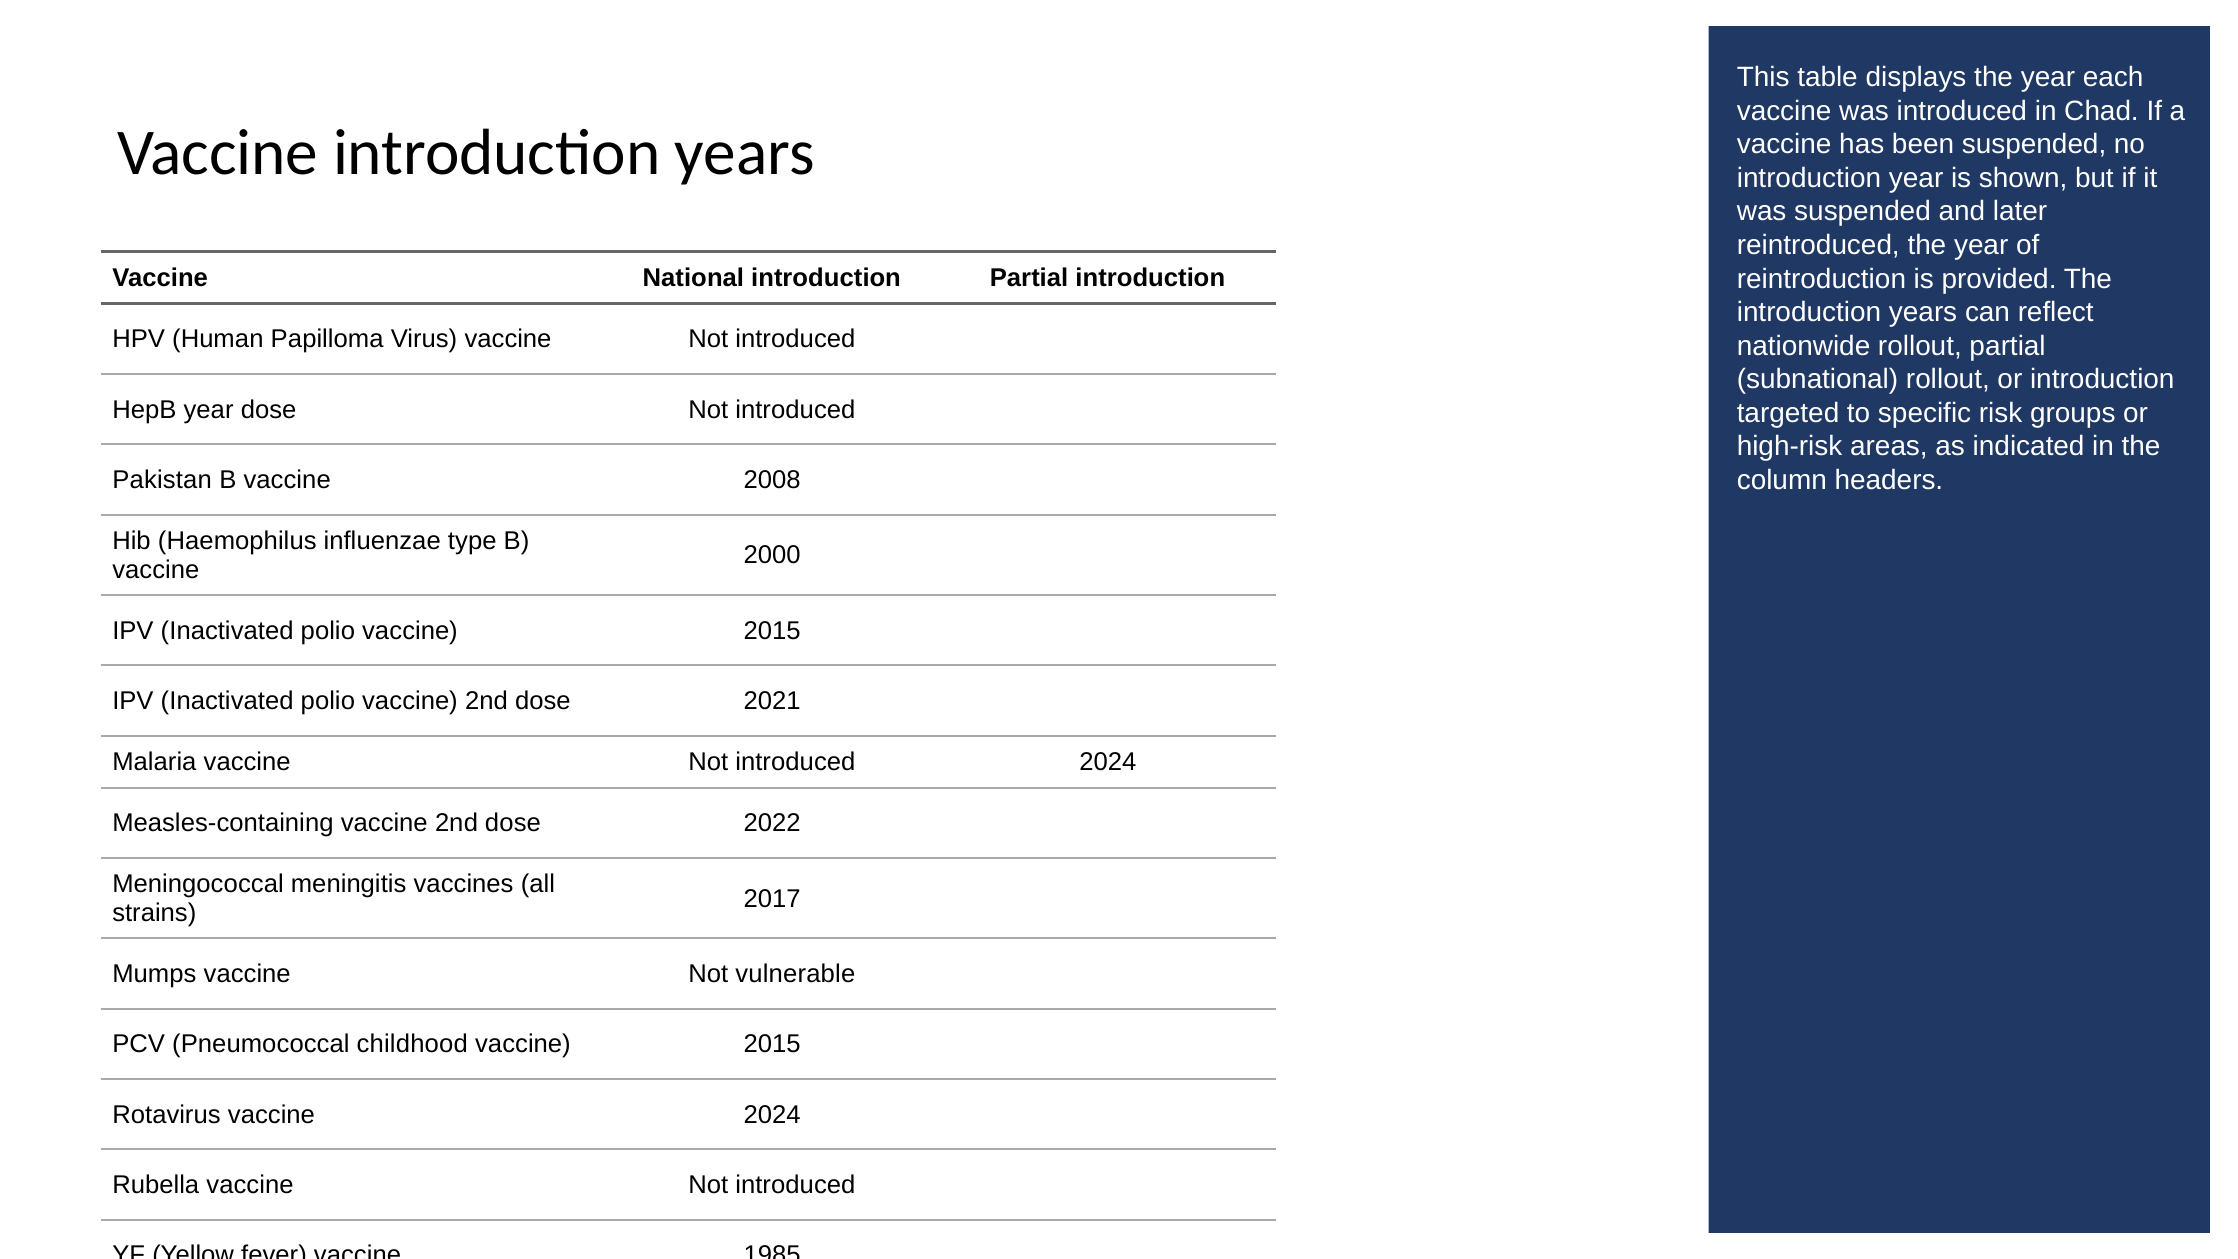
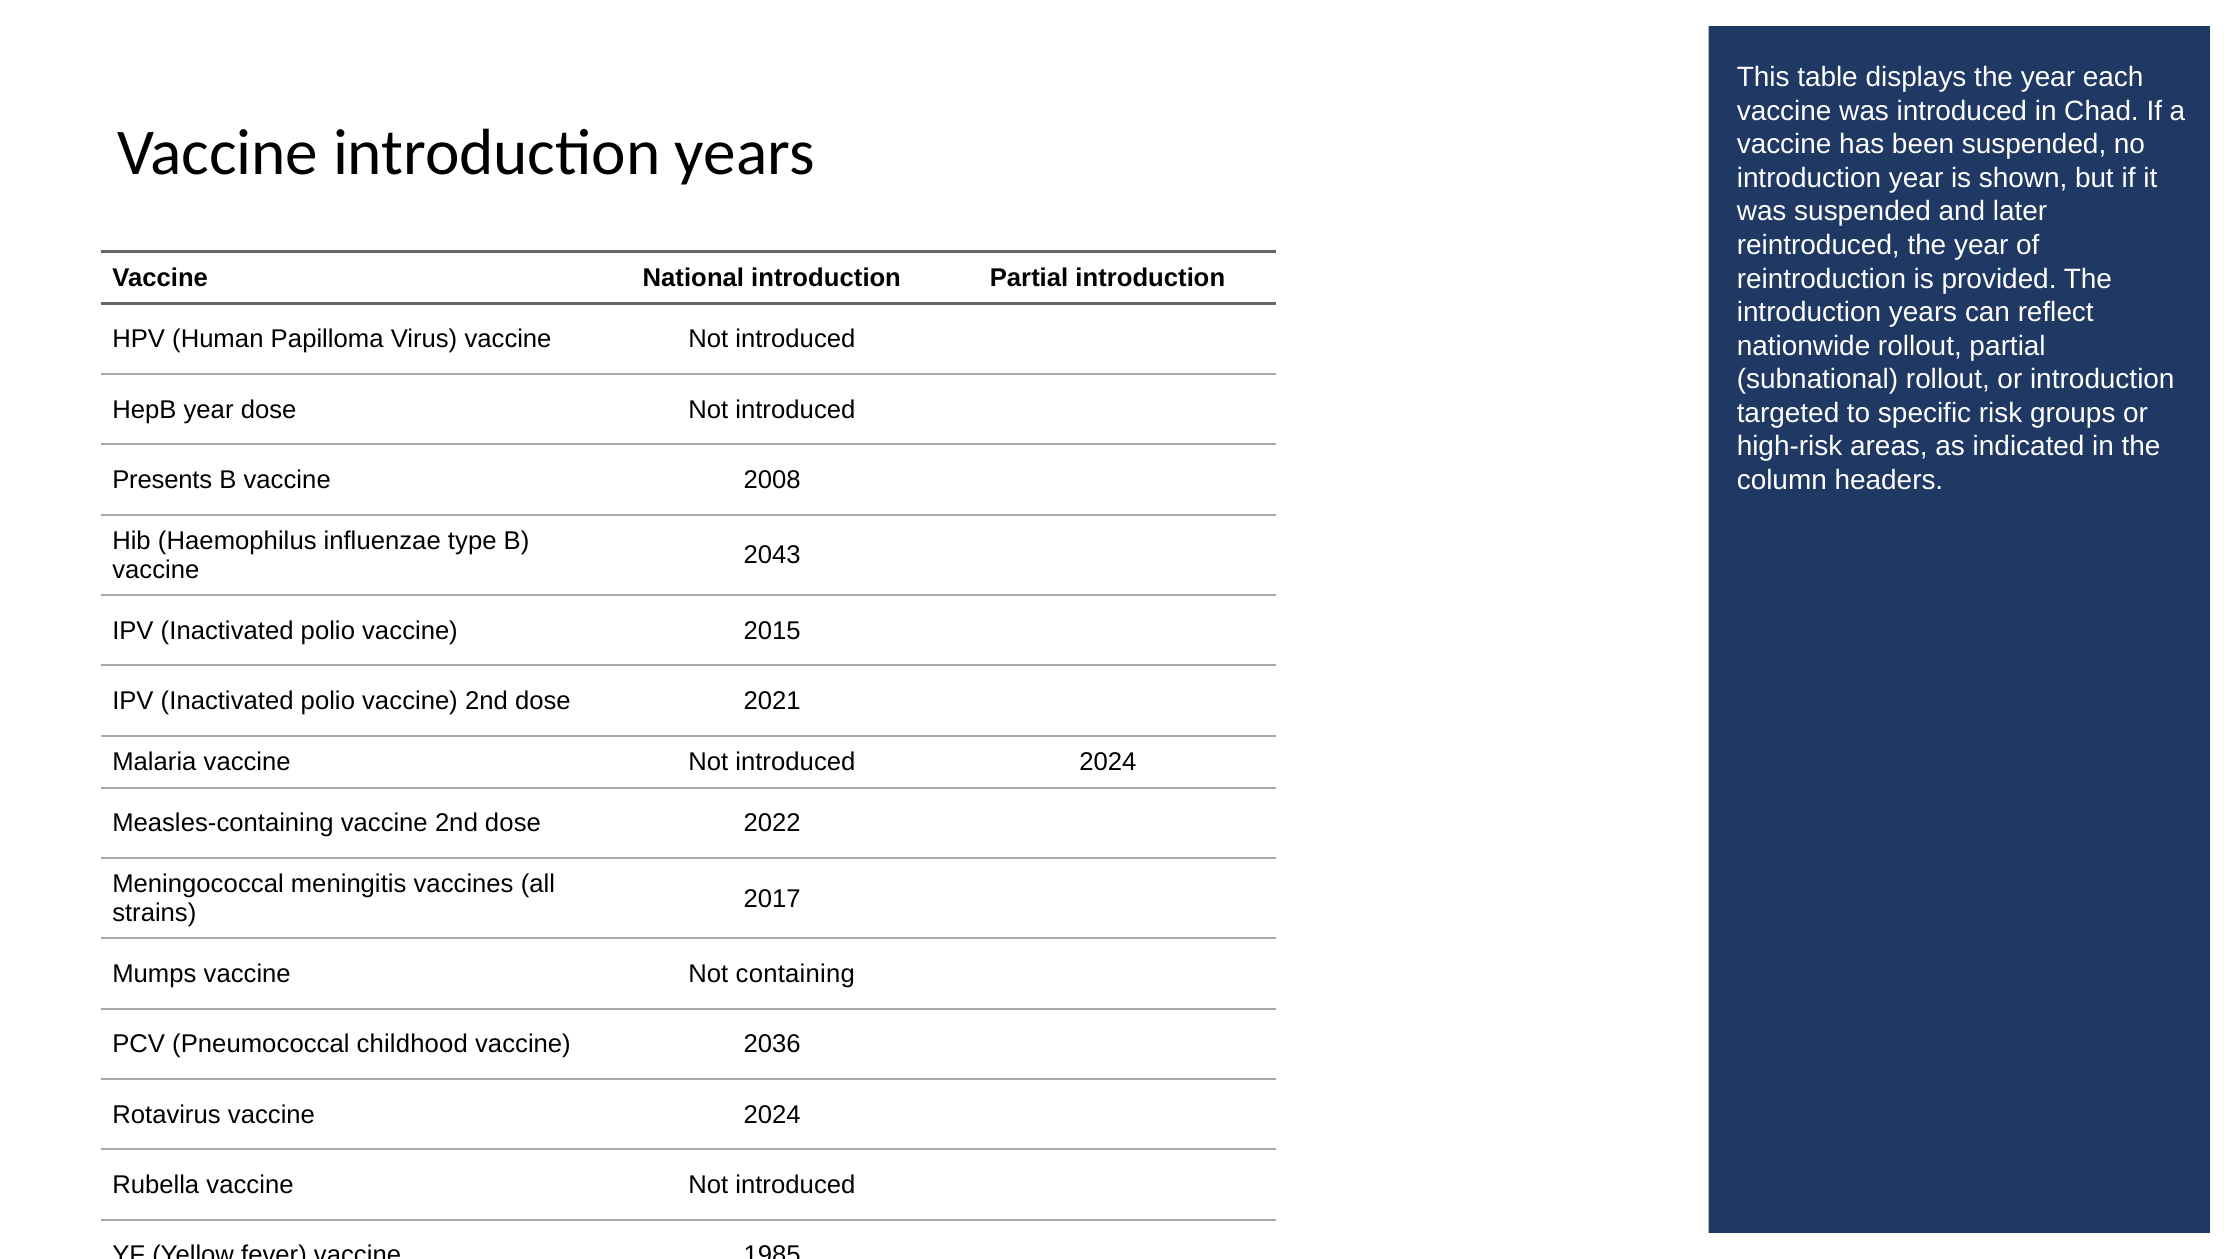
Pakistan: Pakistan -> Presents
2000: 2000 -> 2043
vulnerable: vulnerable -> containing
2015 at (772, 1044): 2015 -> 2036
